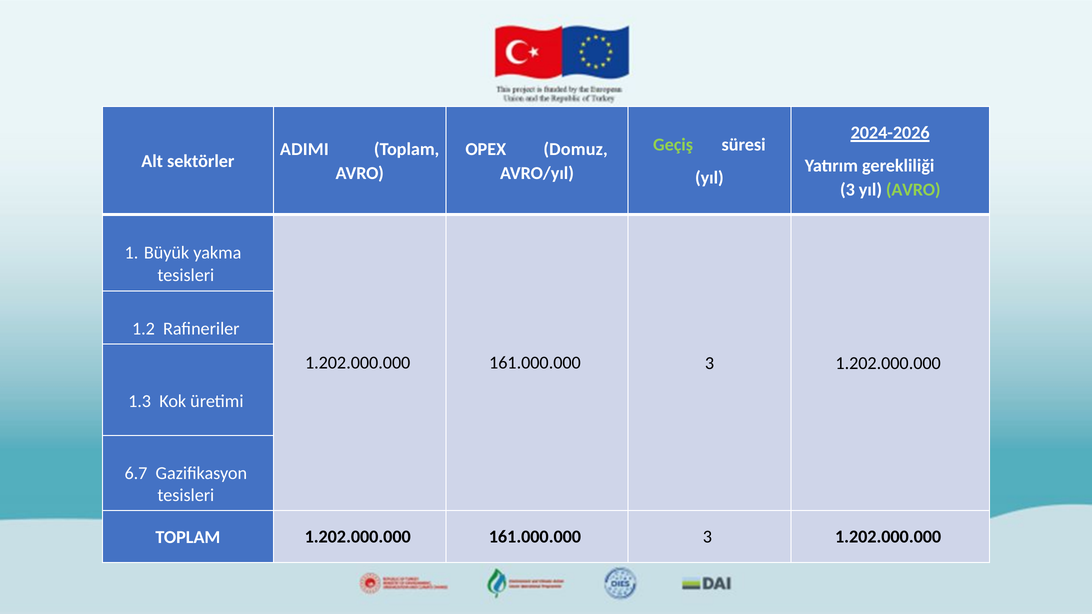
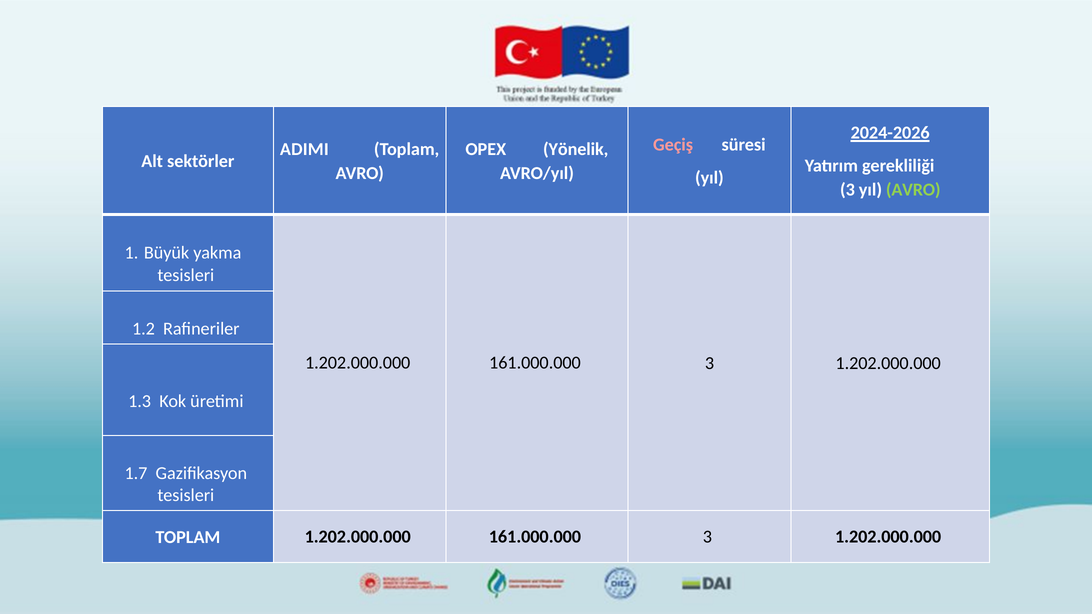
Geçiş colour: light green -> pink
Domuz: Domuz -> Yönelik
6.7: 6.7 -> 1.7
